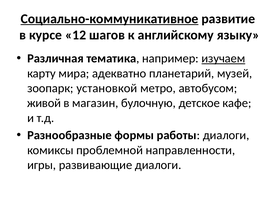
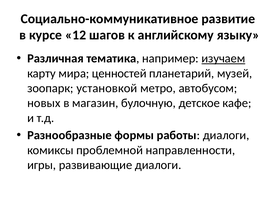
Социально-коммуникативное underline: present -> none
адекватно: адекватно -> ценностей
живой: живой -> новых
